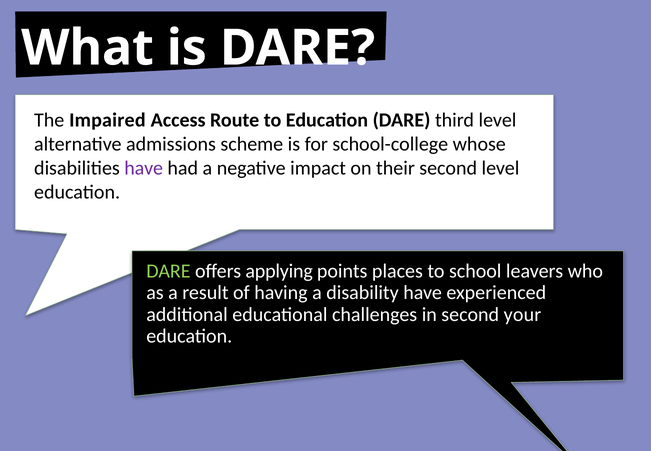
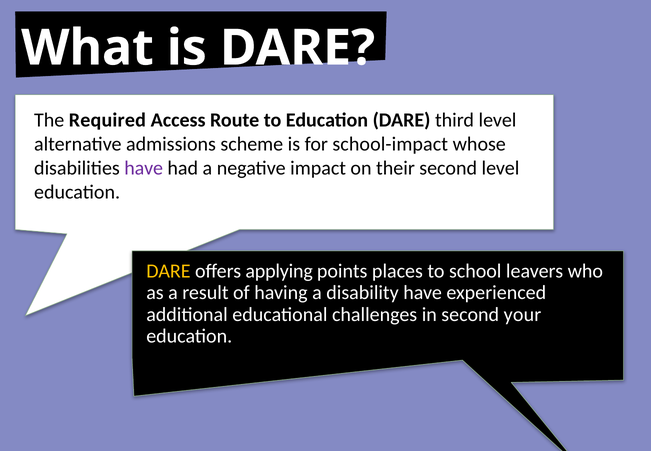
Impaired: Impaired -> Required
school-college: school-college -> school-impact
DARE at (168, 271) colour: light green -> yellow
